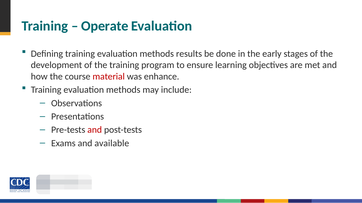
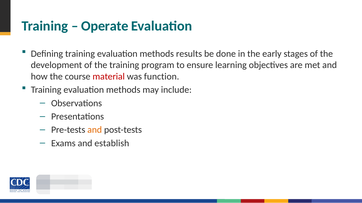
enhance: enhance -> function
and at (95, 130) colour: red -> orange
available: available -> establish
